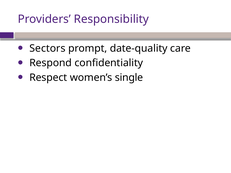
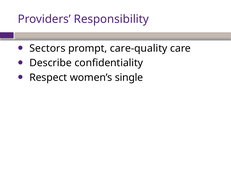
date-quality: date-quality -> care-quality
Respond: Respond -> Describe
